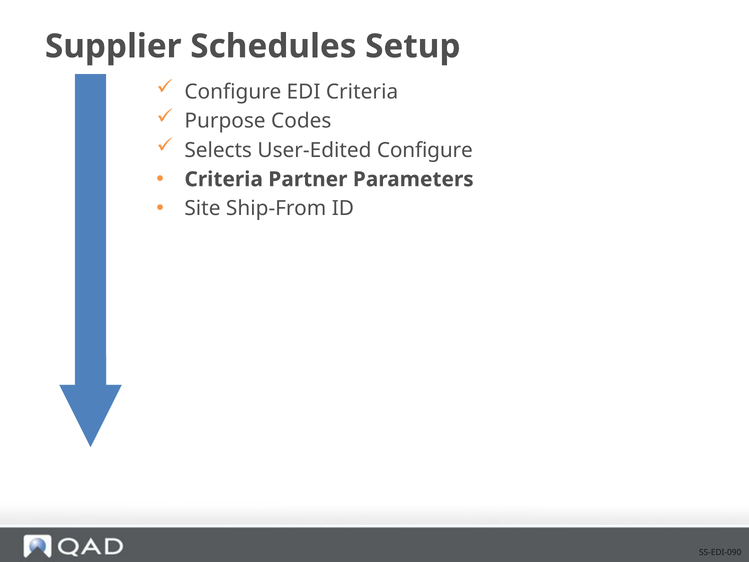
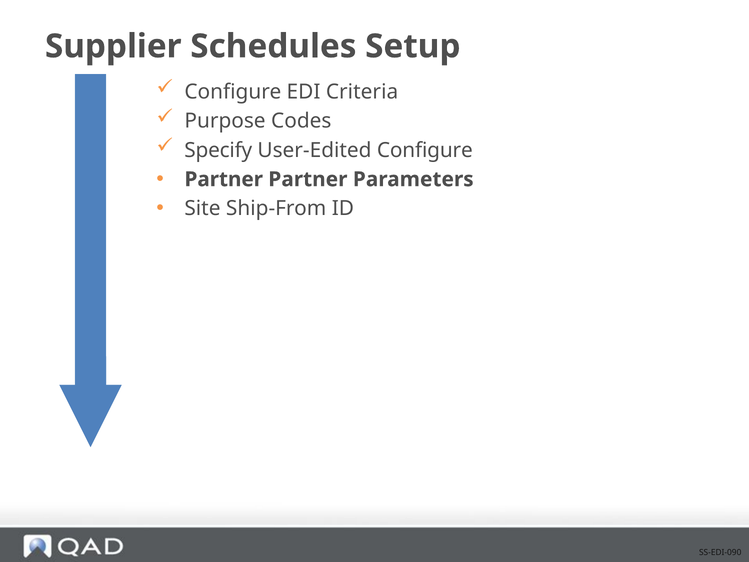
Selects: Selects -> Specify
Criteria at (224, 179): Criteria -> Partner
